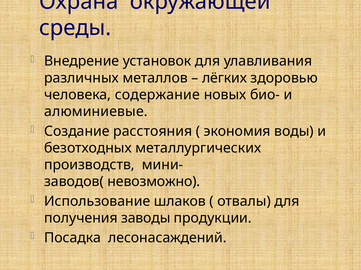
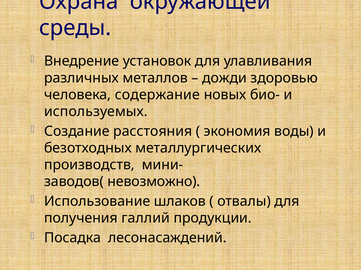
лёгких: лёгких -> дожди
алюминиевые: алюминиевые -> используемых
заводы: заводы -> галлий
